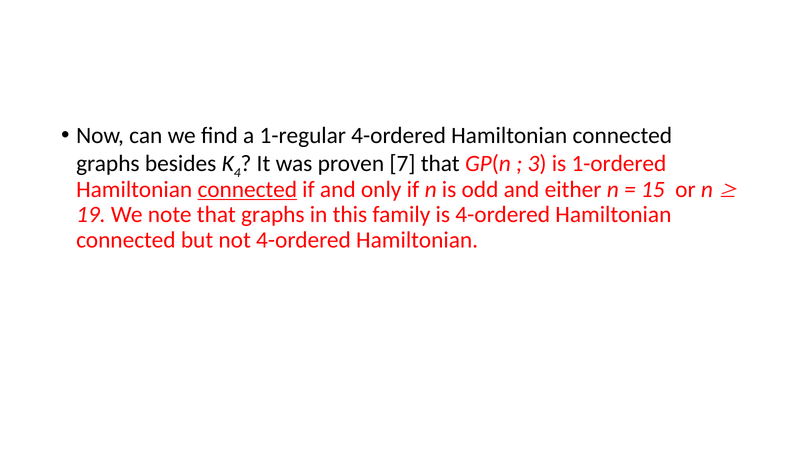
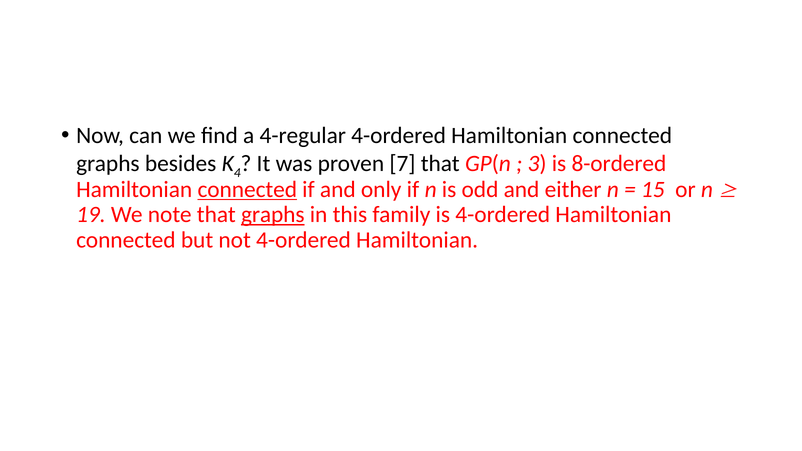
1-regular: 1-regular -> 4-regular
1-ordered: 1-ordered -> 8-ordered
graphs at (273, 215) underline: none -> present
